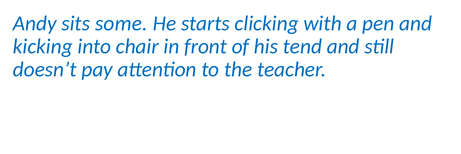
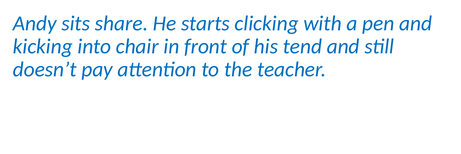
some: some -> share
